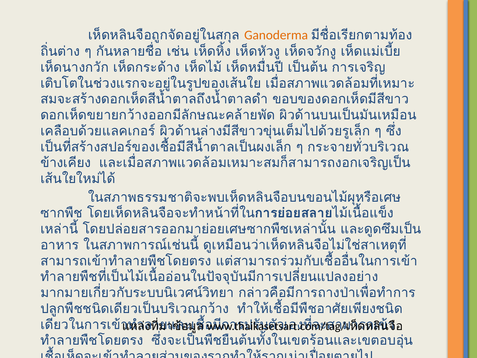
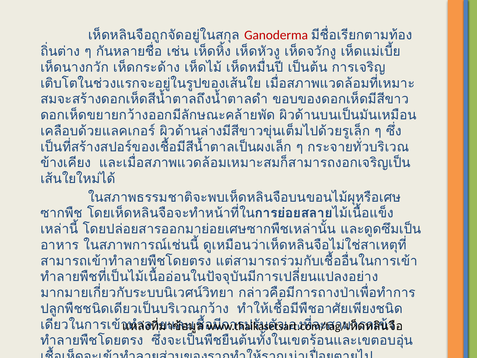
Ganoderma colour: orange -> red
